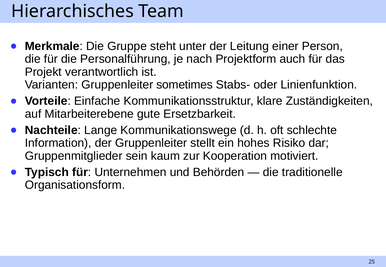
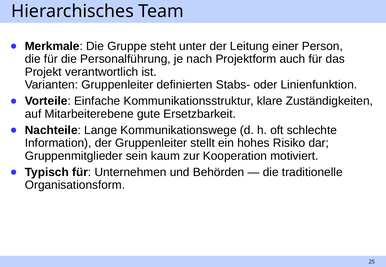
sometimes: sometimes -> definierten
